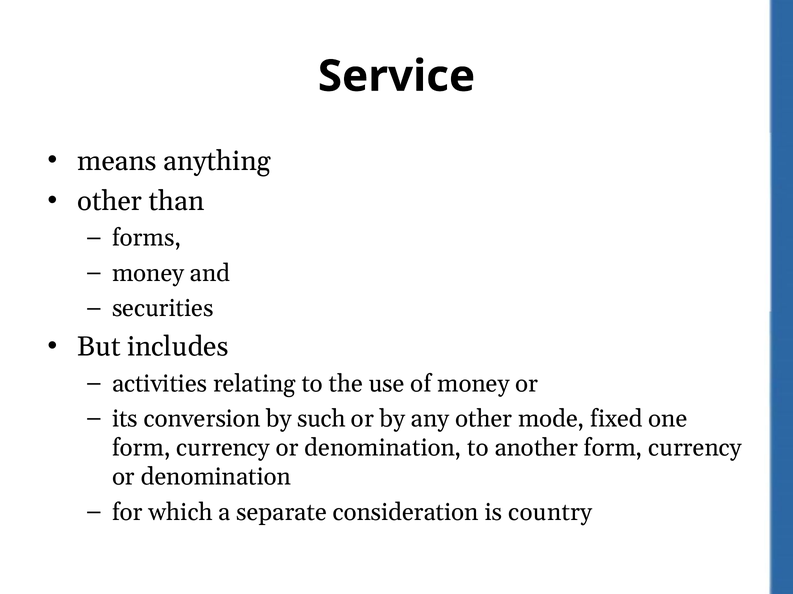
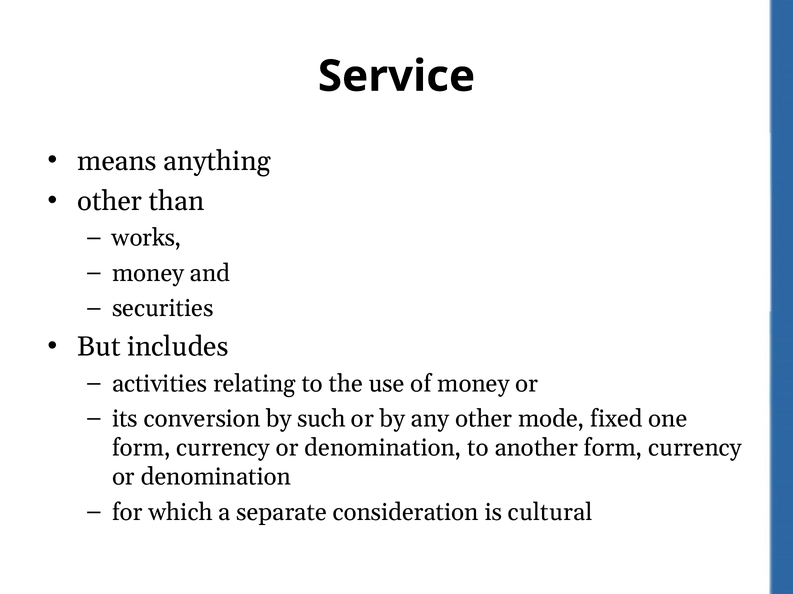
forms: forms -> works
country: country -> cultural
